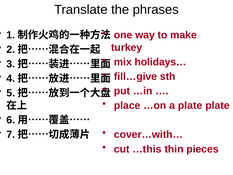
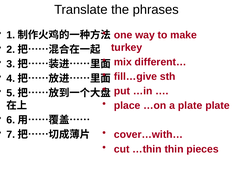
holidays…: holidays… -> different…
…this: …this -> …thin
